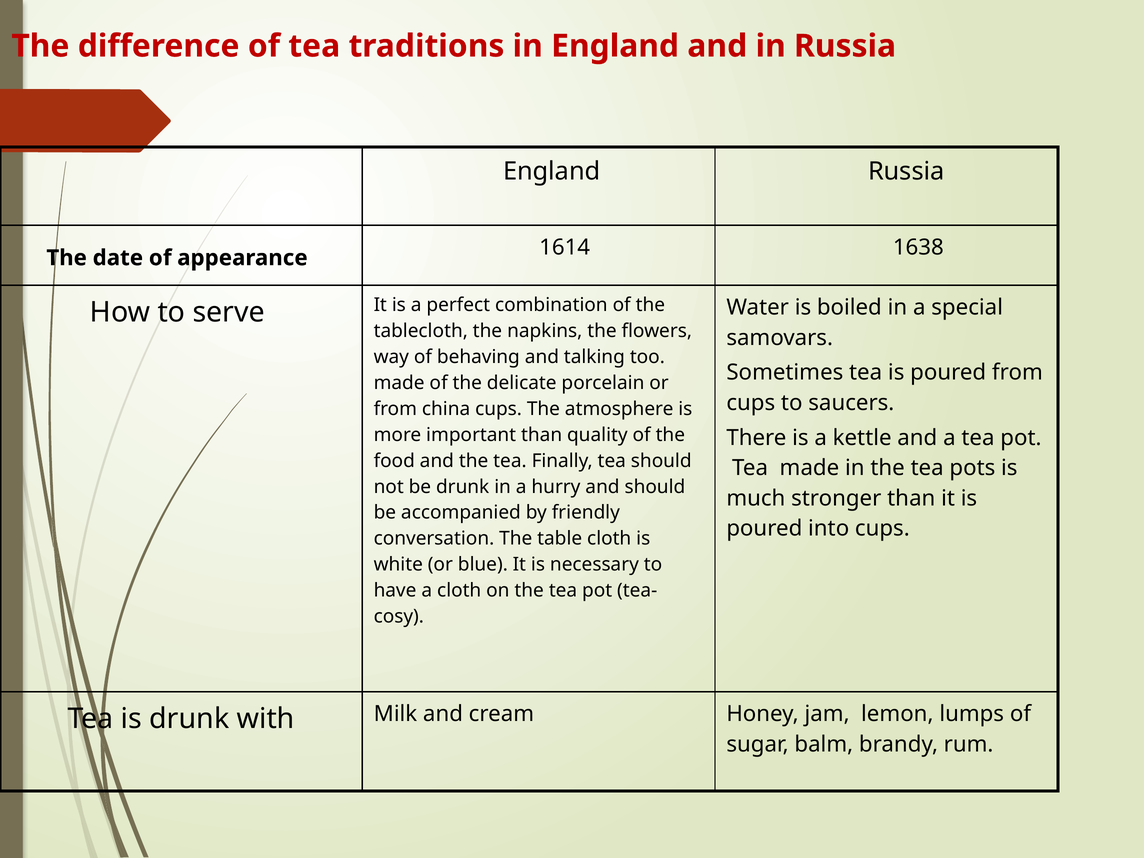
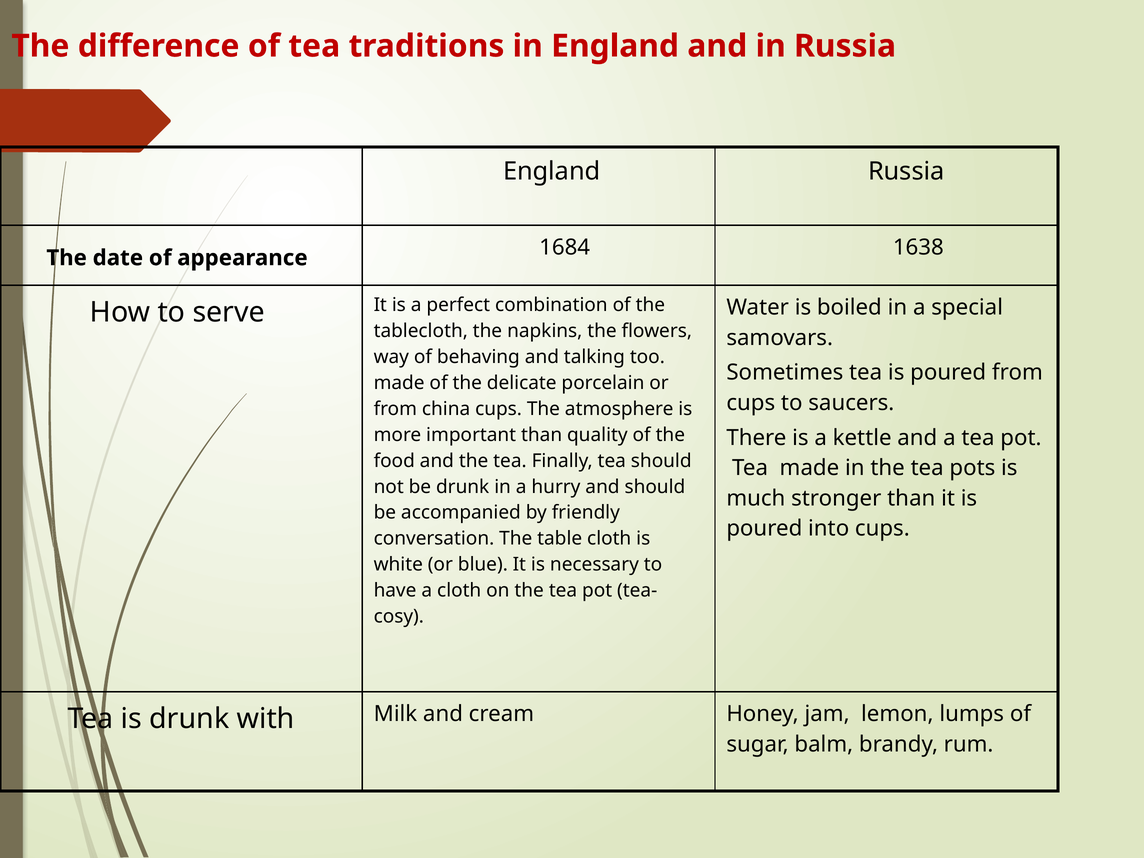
1614: 1614 -> 1684
